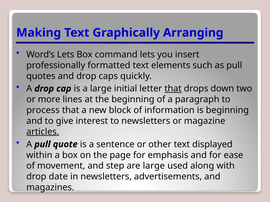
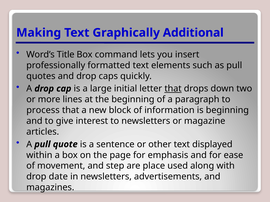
Arranging: Arranging -> Additional
Word’s Lets: Lets -> Title
articles underline: present -> none
are large: large -> place
